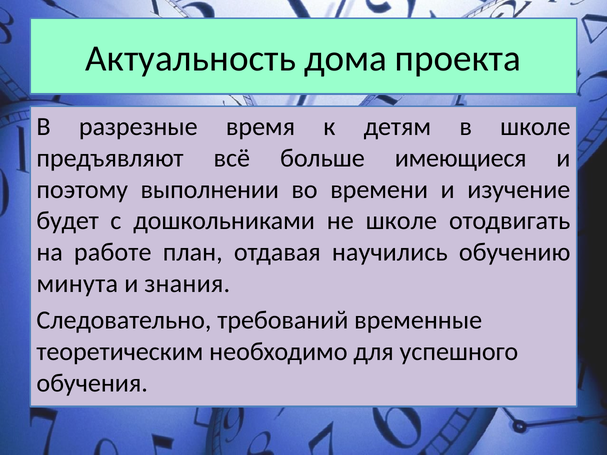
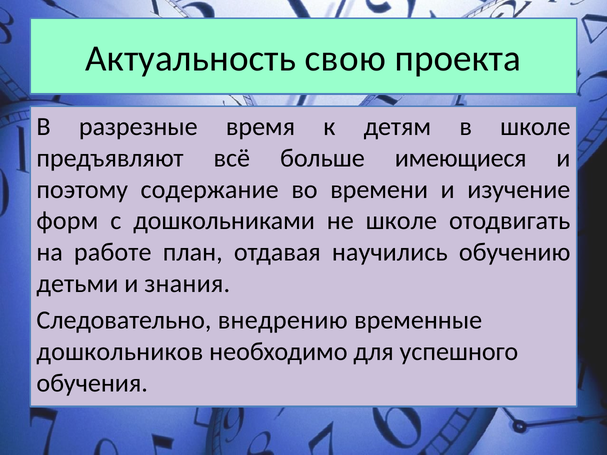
дома: дома -> свою
выполнении: выполнении -> содержание
будет: будет -> форм
минута: минута -> детьми
требований: требований -> внедрению
теоретическим: теоретическим -> дошкольников
